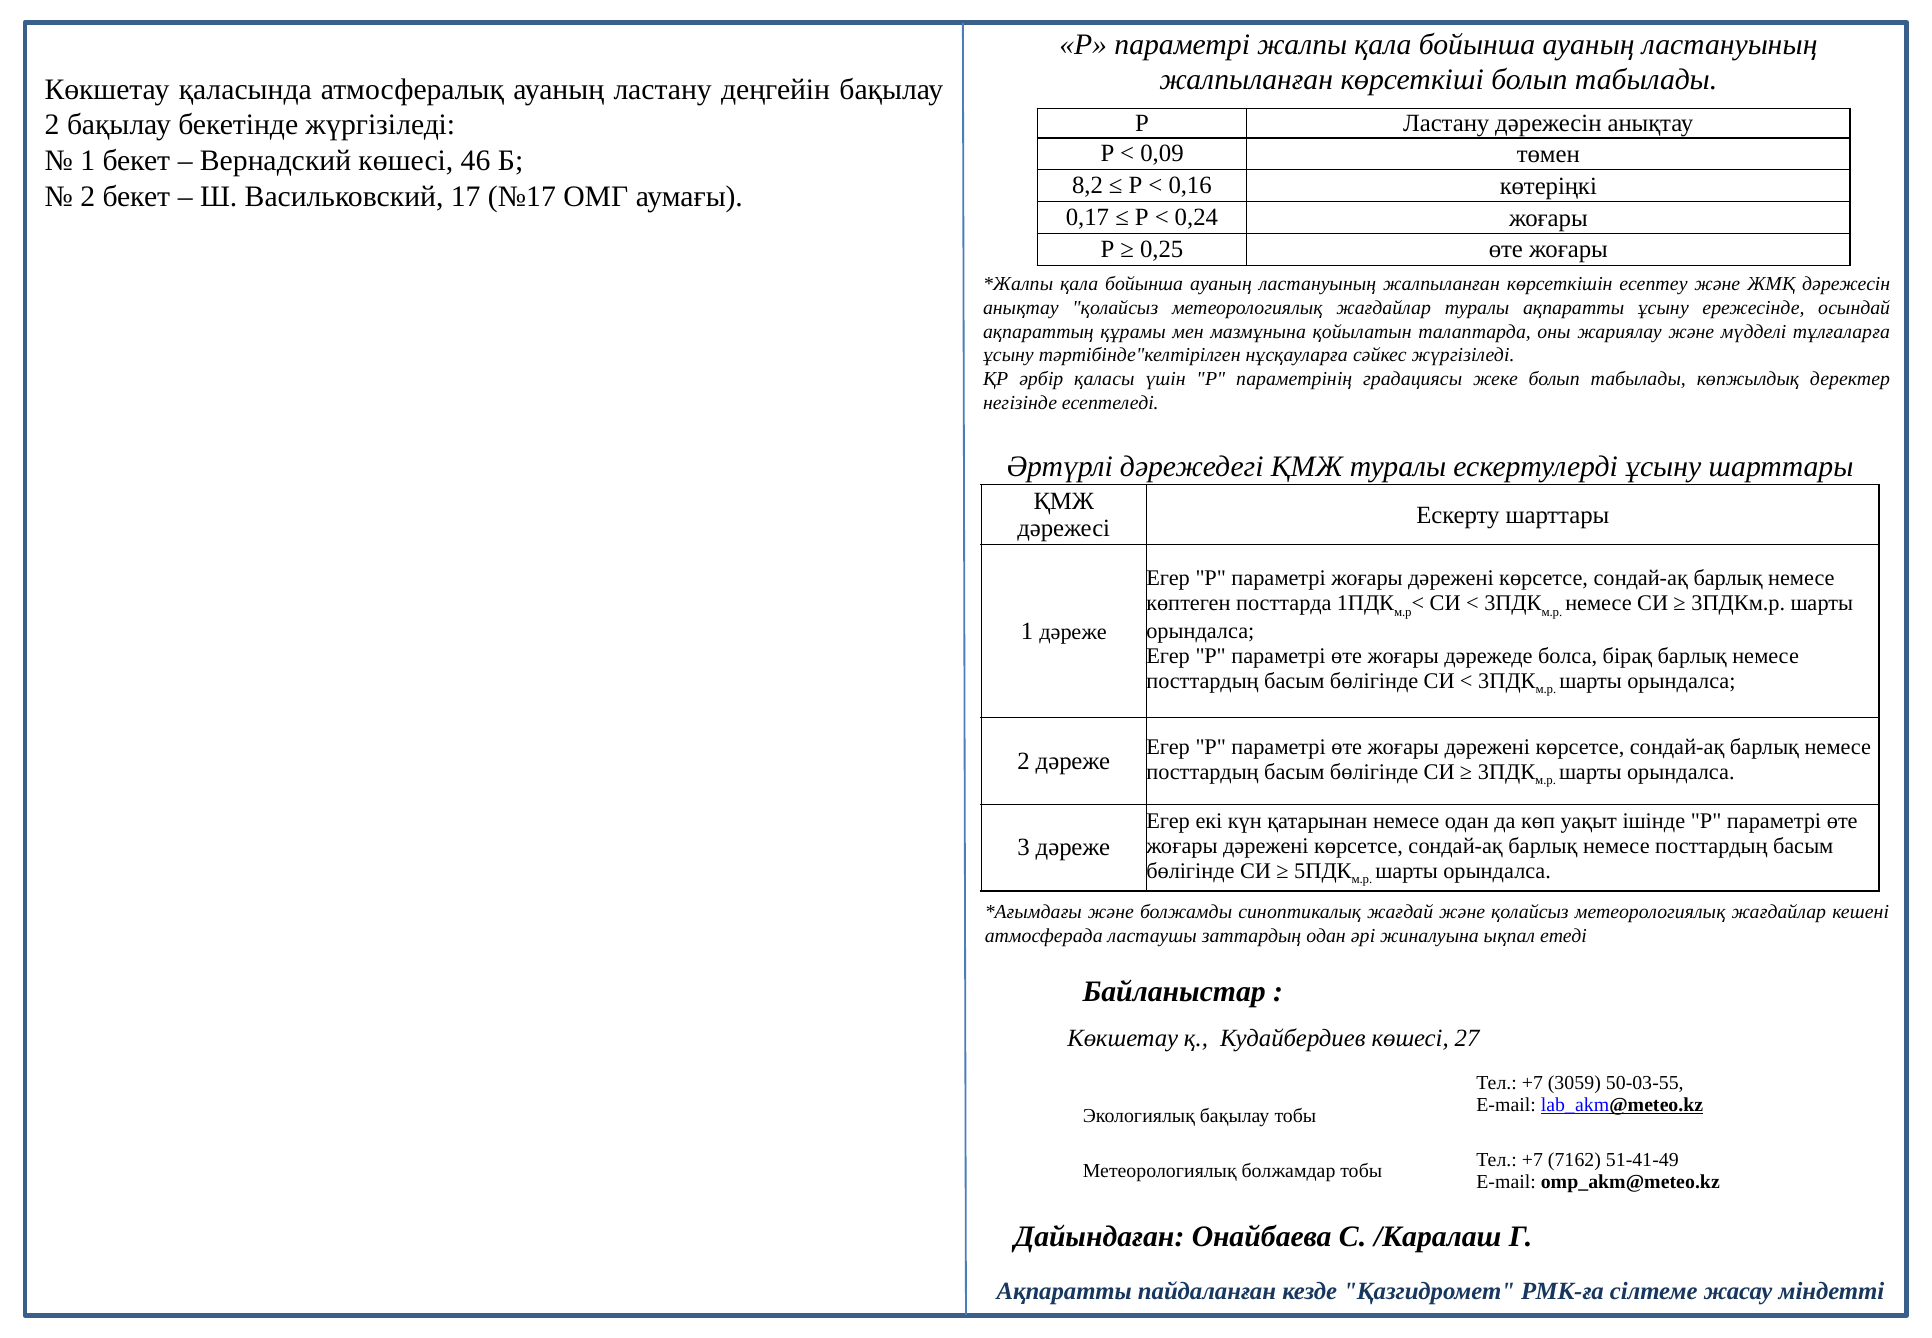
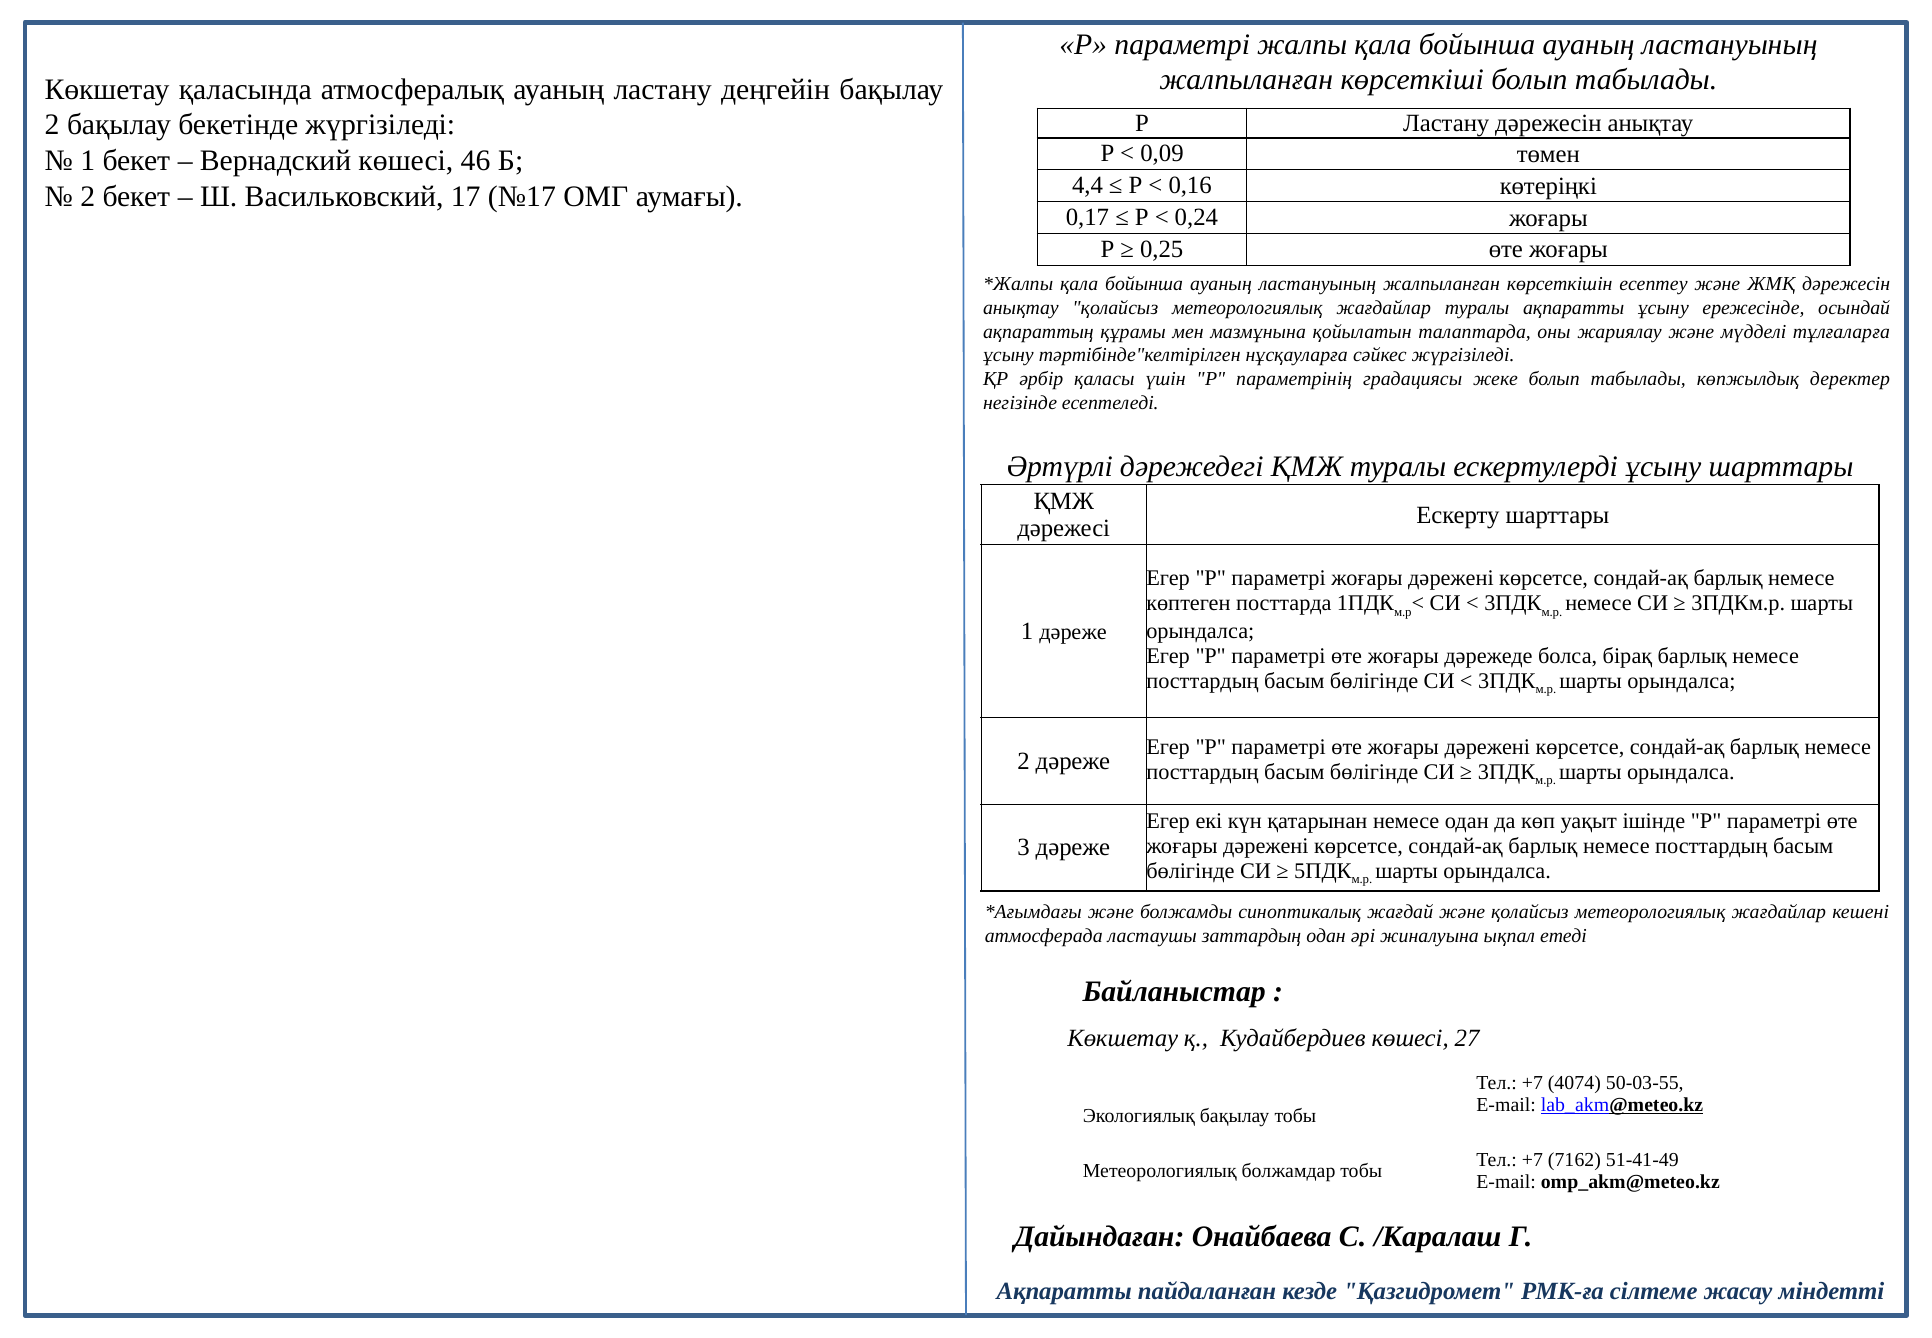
8,2: 8,2 -> 4,4
3059: 3059 -> 4074
